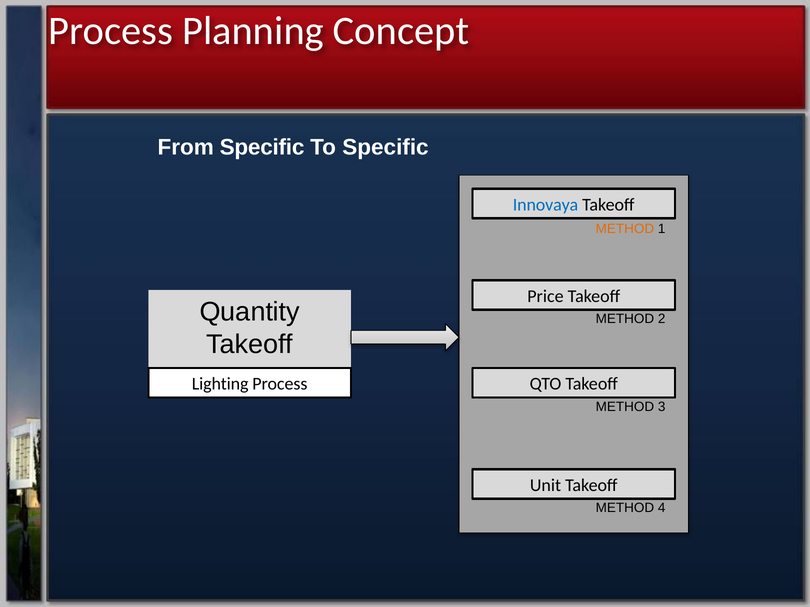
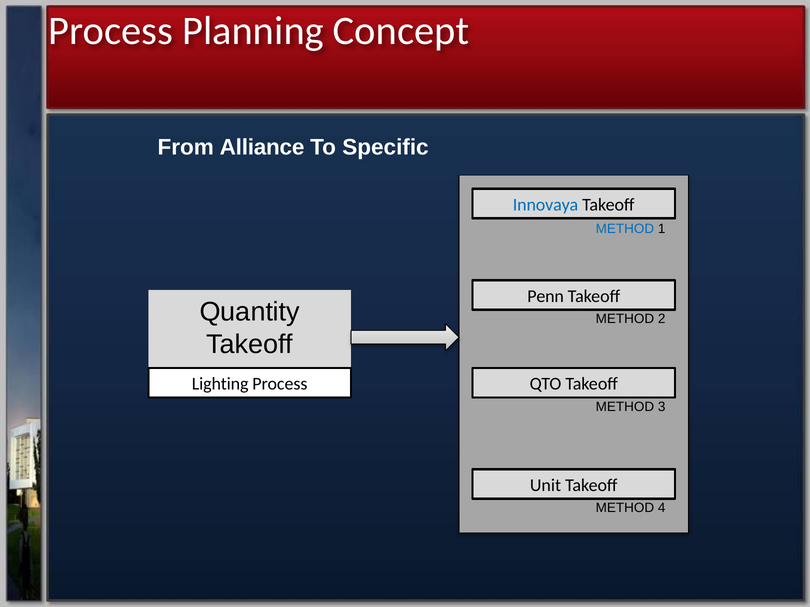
From Specific: Specific -> Alliance
METHOD at (625, 229) colour: orange -> blue
Price: Price -> Penn
